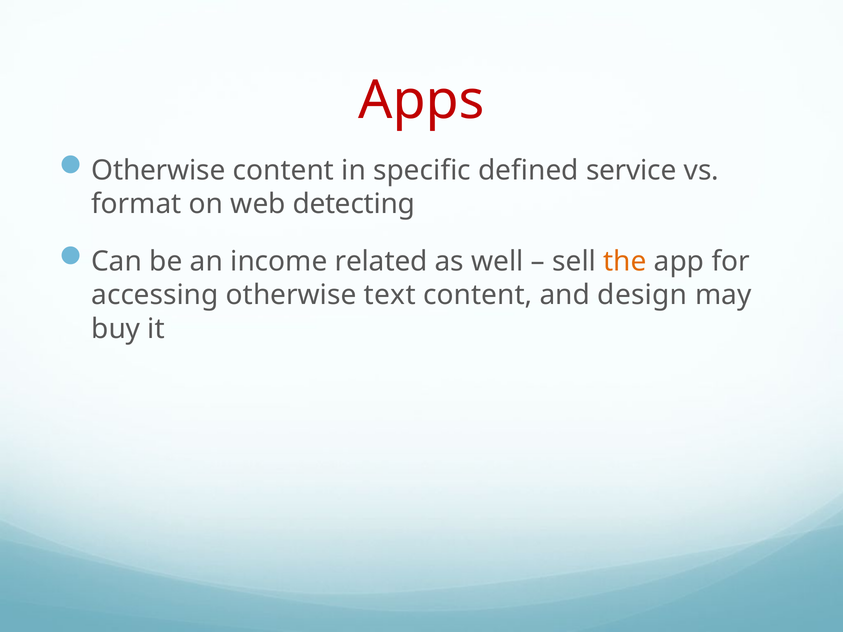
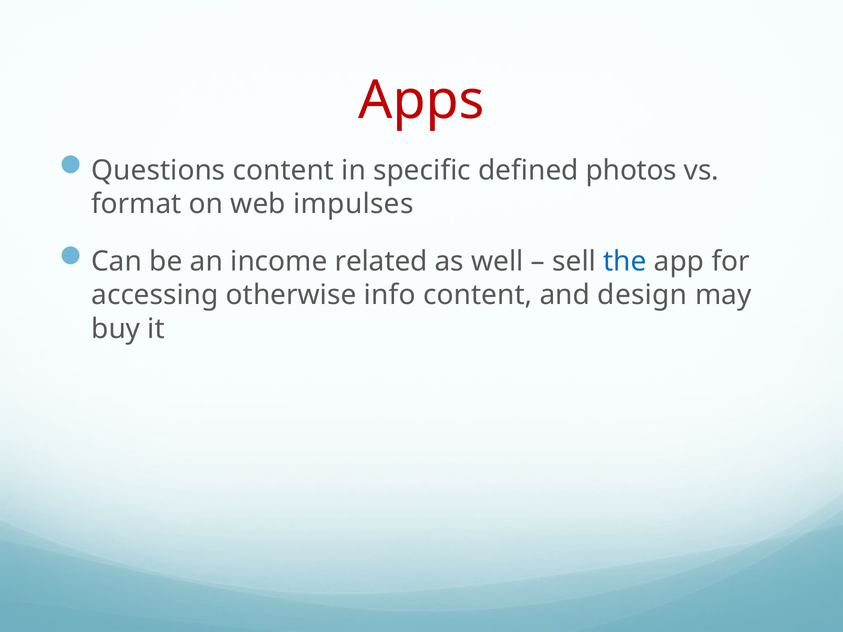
Otherwise at (158, 171): Otherwise -> Questions
service: service -> photos
detecting: detecting -> impulses
the colour: orange -> blue
text: text -> info
